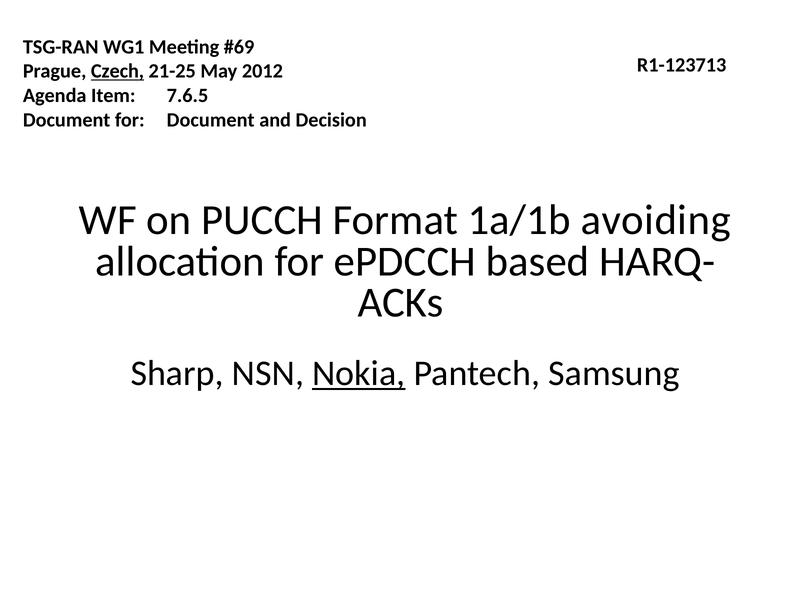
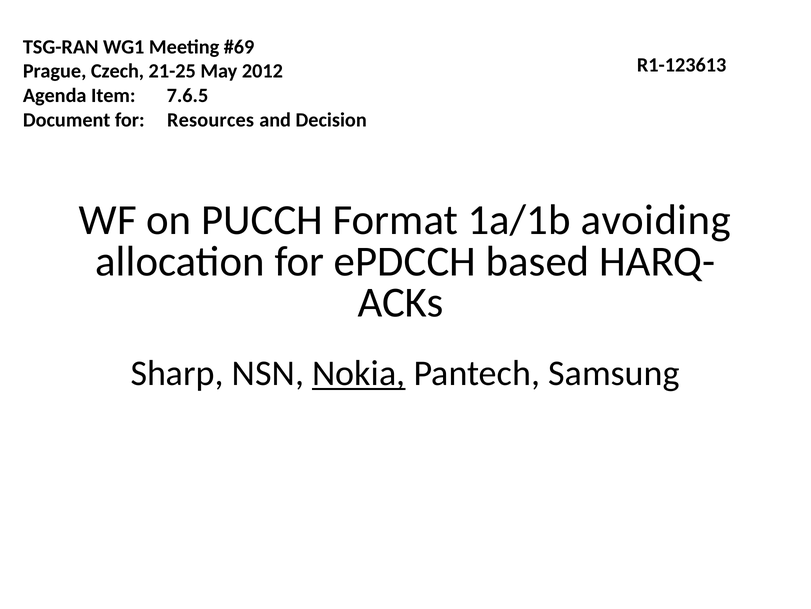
R1-123713: R1-123713 -> R1-123613
Czech underline: present -> none
for Document: Document -> Resources
